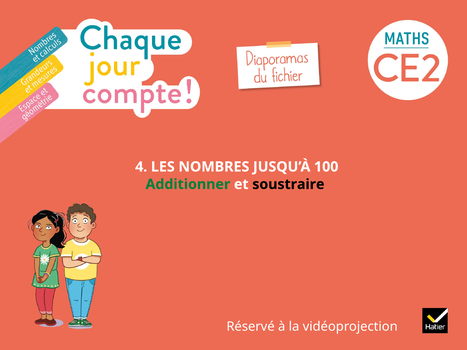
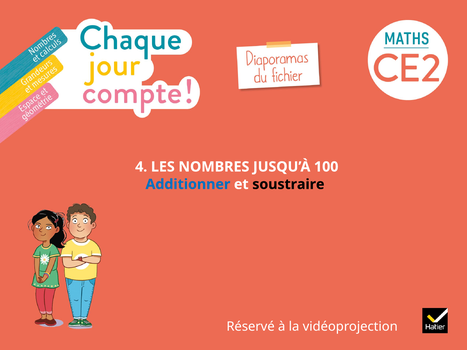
Additionner colour: green -> blue
